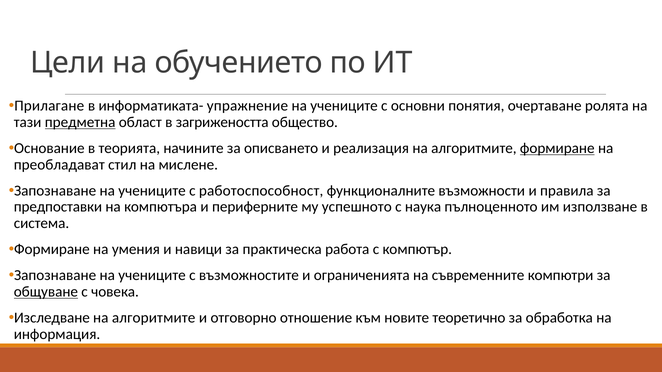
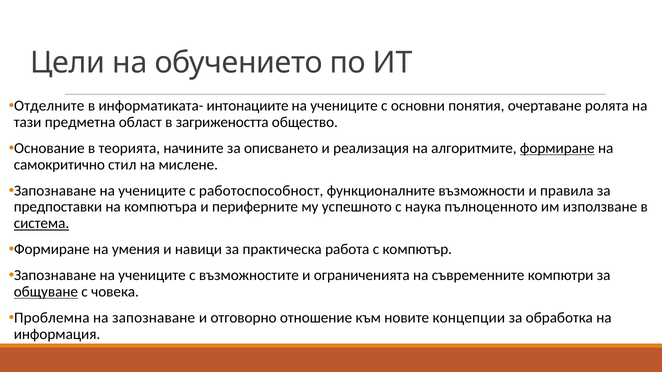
Прилагане: Прилагане -> Отделните
упражнение: упражнение -> интонациите
предметна underline: present -> none
преобладават: преобладават -> самокритично
система underline: none -> present
Изследване: Изследване -> Проблемна
алгоритмите at (154, 318): алгоритмите -> запознаване
теорeтично: теорeтично -> концепции
